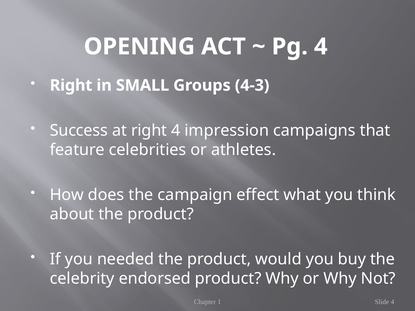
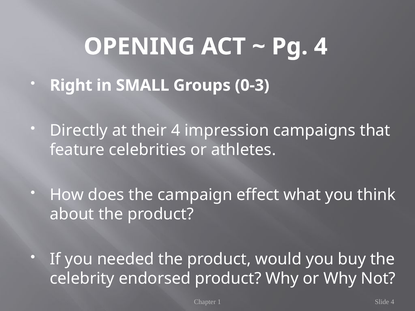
4-3: 4-3 -> 0-3
Success: Success -> Directly
at right: right -> their
